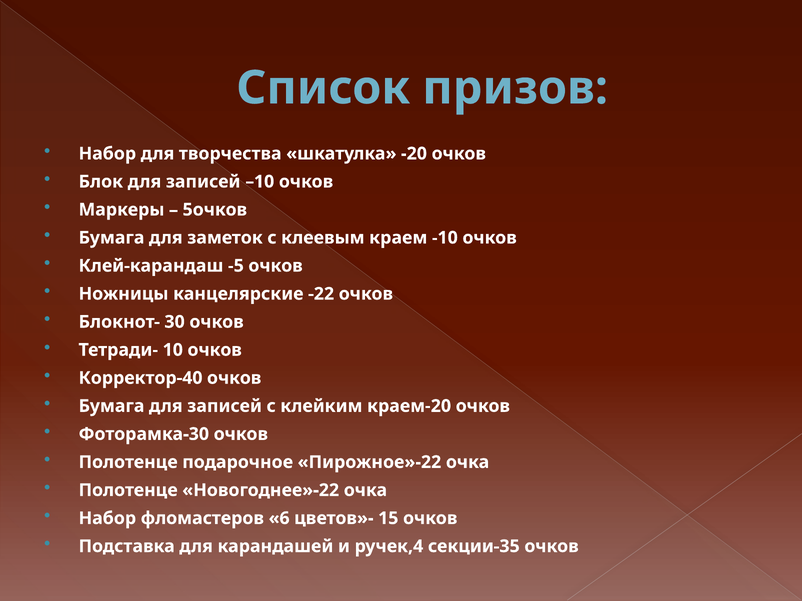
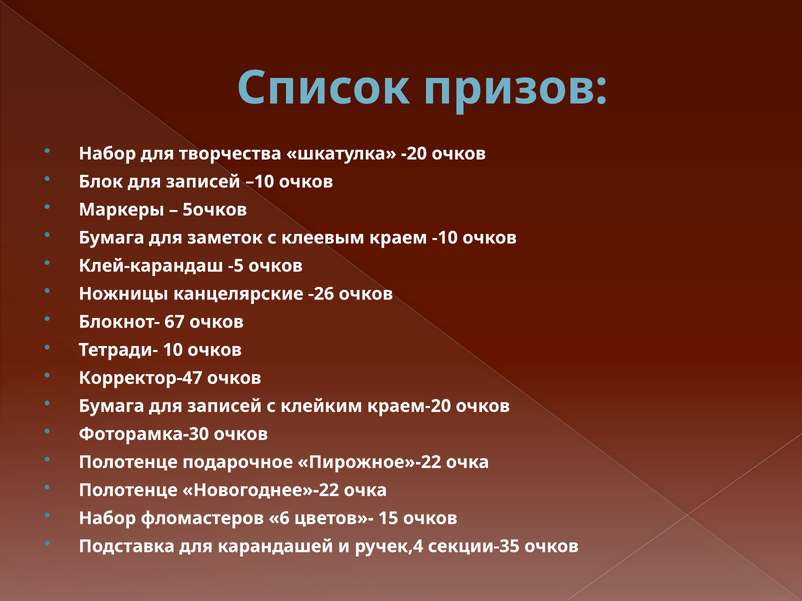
-22: -22 -> -26
30: 30 -> 67
Корректор-40: Корректор-40 -> Корректор-47
